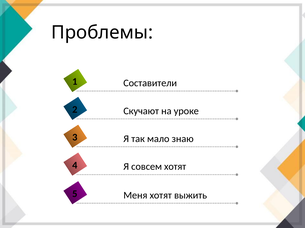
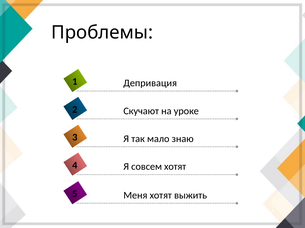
Составители: Составители -> Депривация
